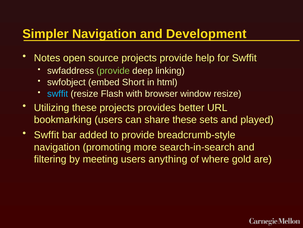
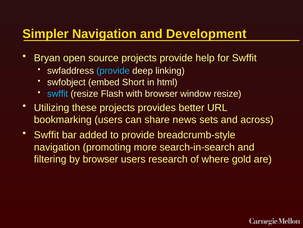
Notes: Notes -> Bryan
provide at (113, 70) colour: light green -> light blue
share these: these -> news
played: played -> across
by meeting: meeting -> browser
anything: anything -> research
